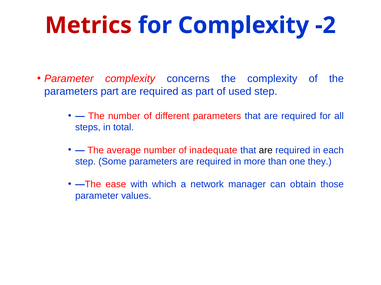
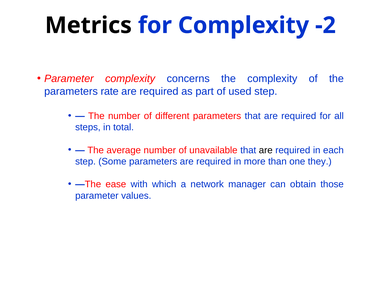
Metrics colour: red -> black
parameters part: part -> rate
inadequate: inadequate -> unavailable
